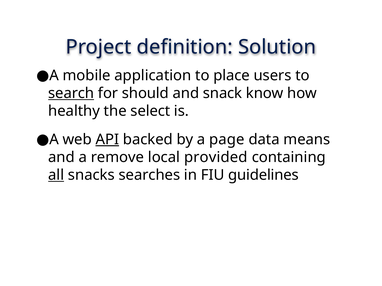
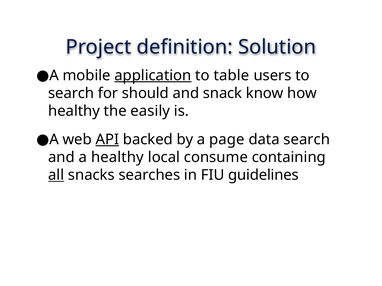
application underline: none -> present
place: place -> table
search at (71, 93) underline: present -> none
select: select -> easily
data means: means -> search
a remove: remove -> healthy
provided: provided -> consume
